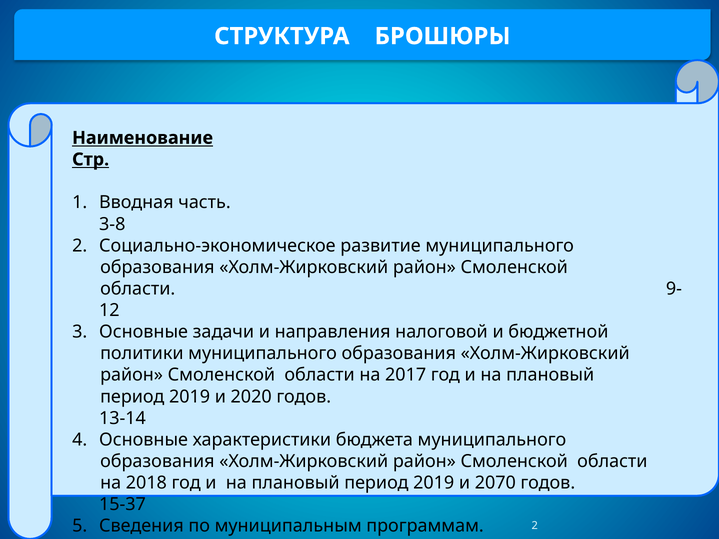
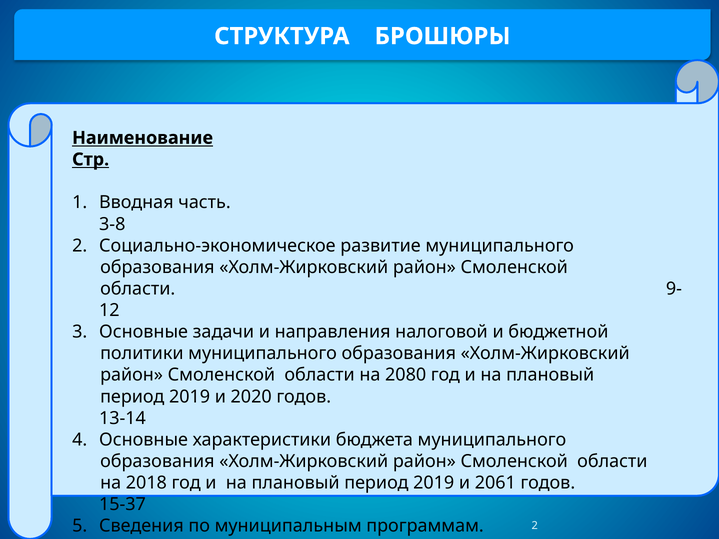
2017: 2017 -> 2080
2070: 2070 -> 2061
